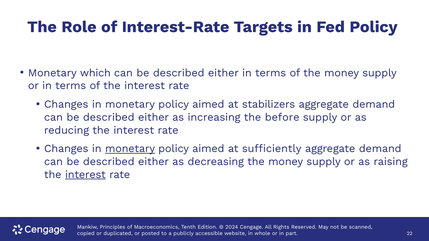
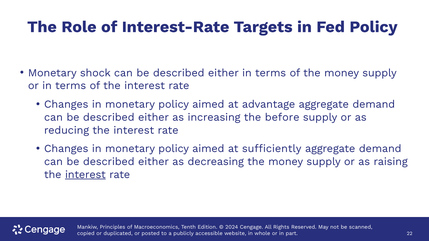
which: which -> shock
stabilizers: stabilizers -> advantage
monetary at (130, 149) underline: present -> none
